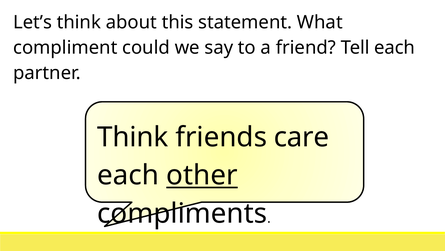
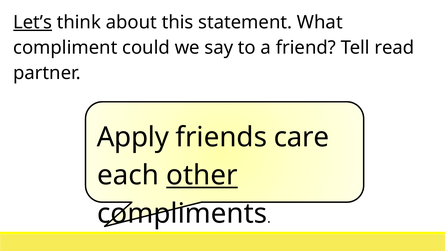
Let’s underline: none -> present
each at (395, 47): each -> read
Think at (133, 137): Think -> Apply
